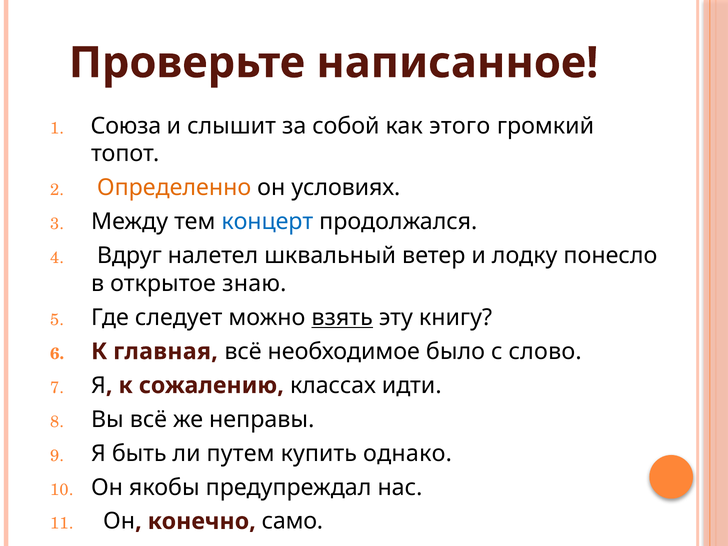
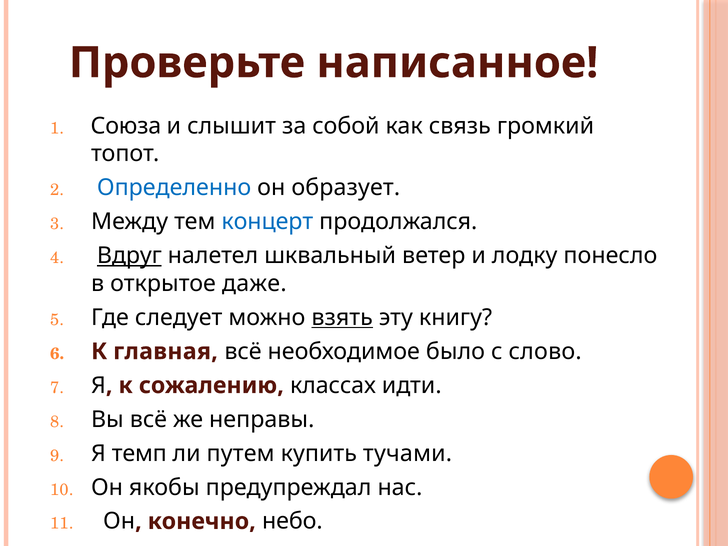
этого: этого -> связь
Определенно colour: orange -> blue
условиях: условиях -> образует
Вдруг underline: none -> present
знаю: знаю -> даже
быть: быть -> темп
однако: однако -> тучами
само: само -> небо
